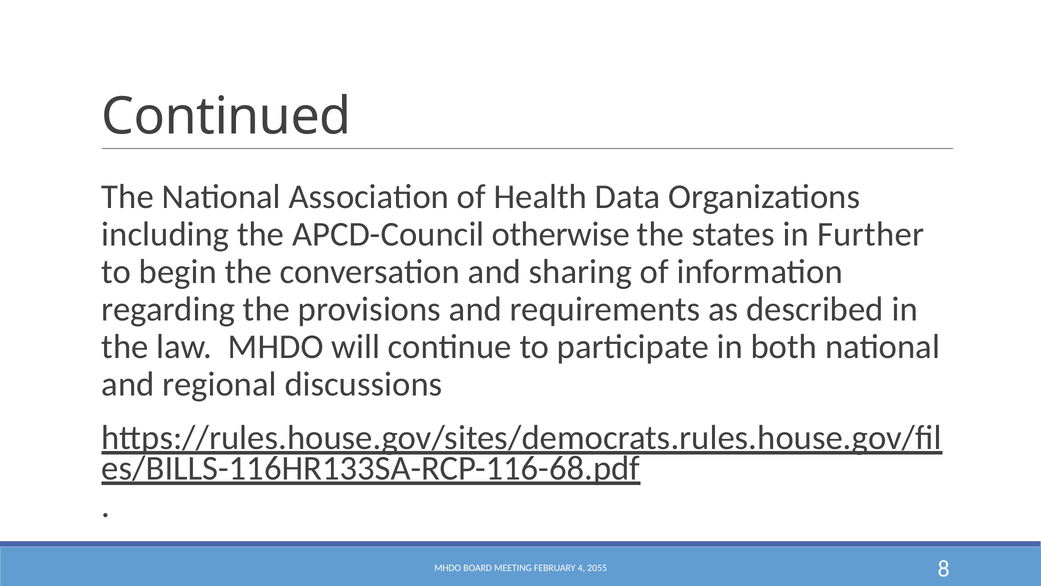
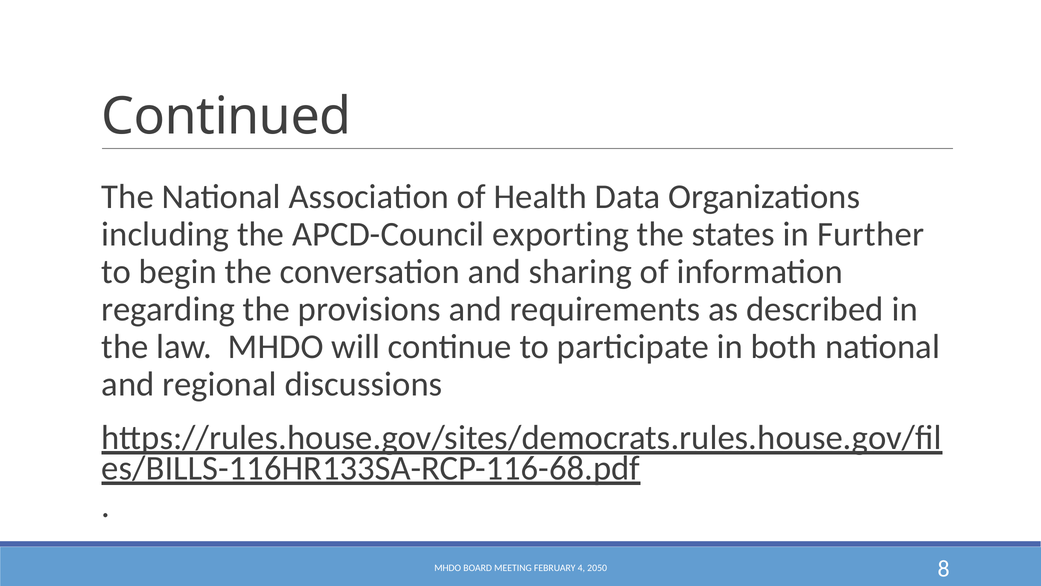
otherwise: otherwise -> exporting
2055: 2055 -> 2050
